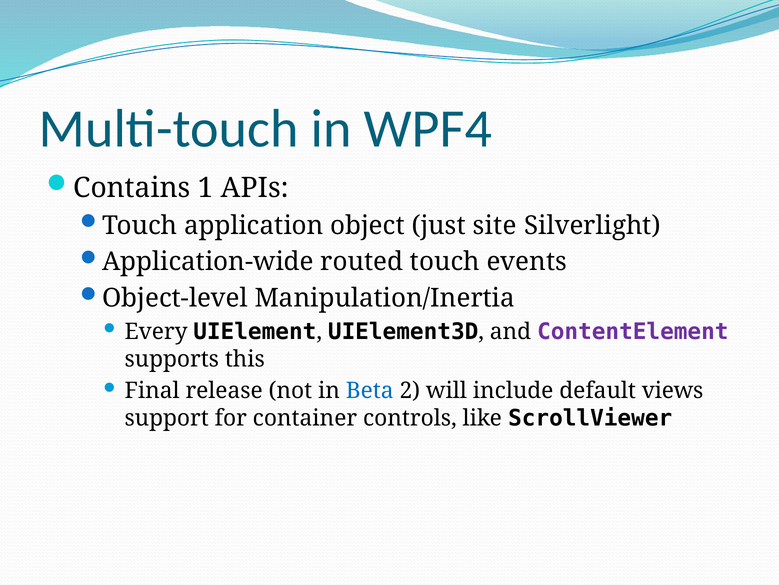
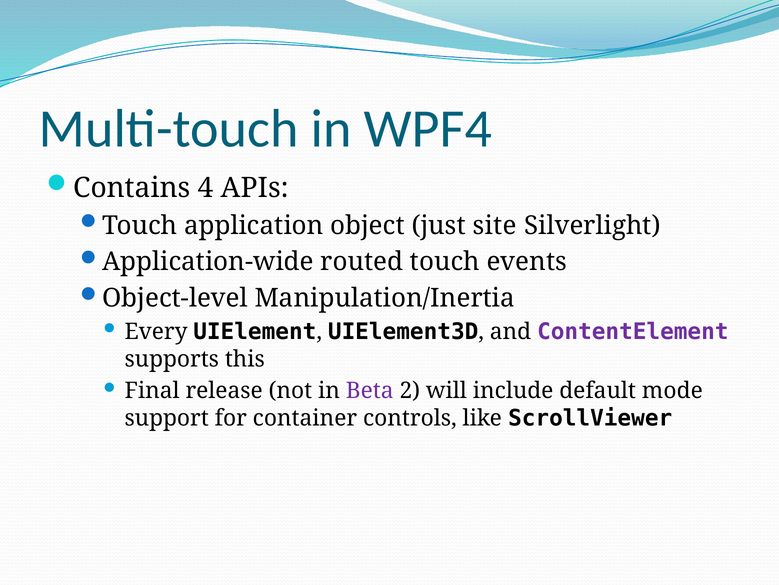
1: 1 -> 4
Beta colour: blue -> purple
views: views -> mode
